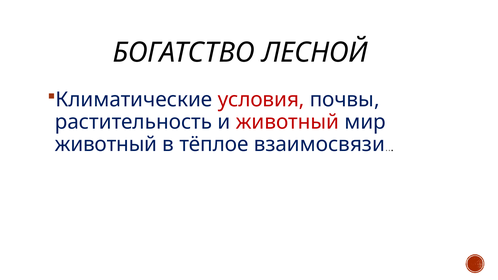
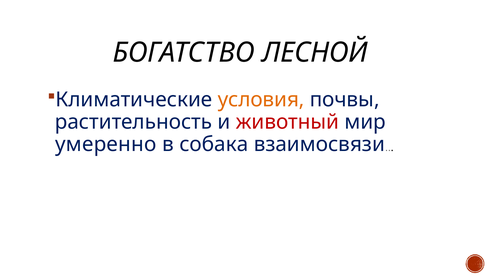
условия colour: red -> orange
животный at (106, 144): животный -> умеренно
тёплое: тёплое -> собака
